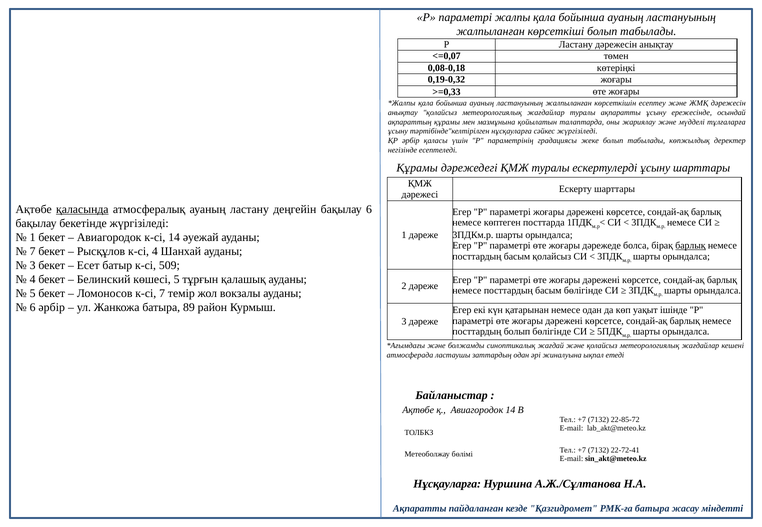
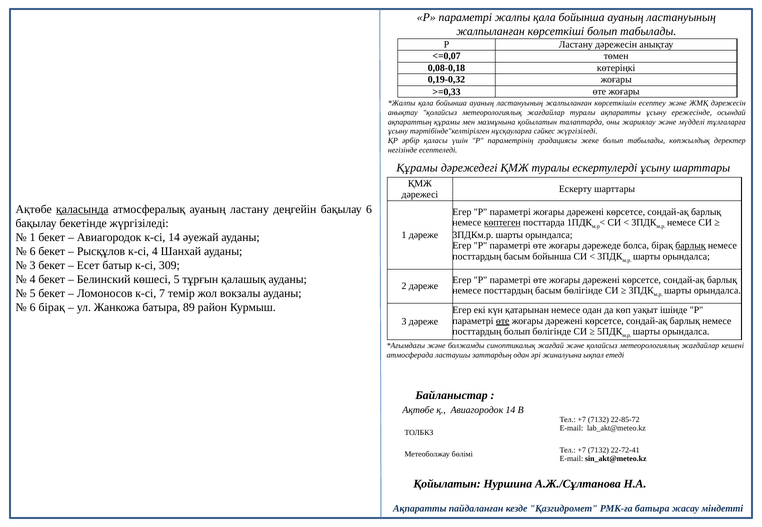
көптеген underline: none -> present
7 at (33, 252): 7 -> 6
басым қолайсыз: қолайсыз -> бойынша
509: 509 -> 309
6 әрбір: әрбір -> бірақ
өте at (503, 321) underline: none -> present
Нұсқауларға at (447, 485): Нұсқауларға -> Қойылатын
